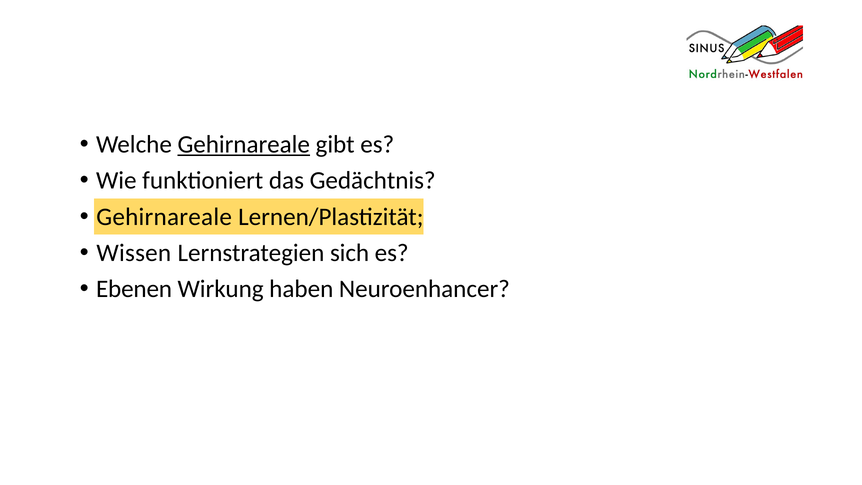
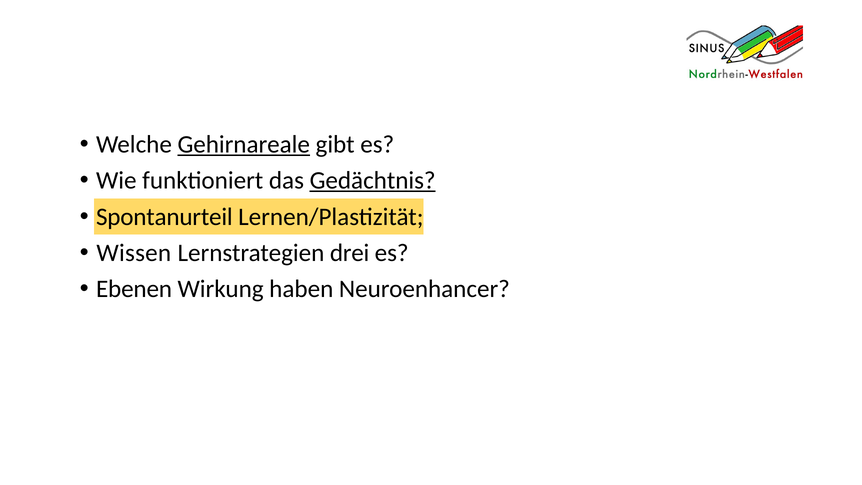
Gedächtnis underline: none -> present
Gehirnareale at (164, 217): Gehirnareale -> Spontanurteil
sich: sich -> drei
